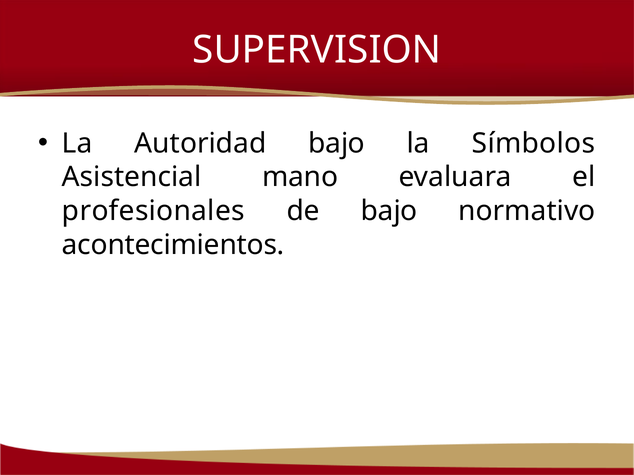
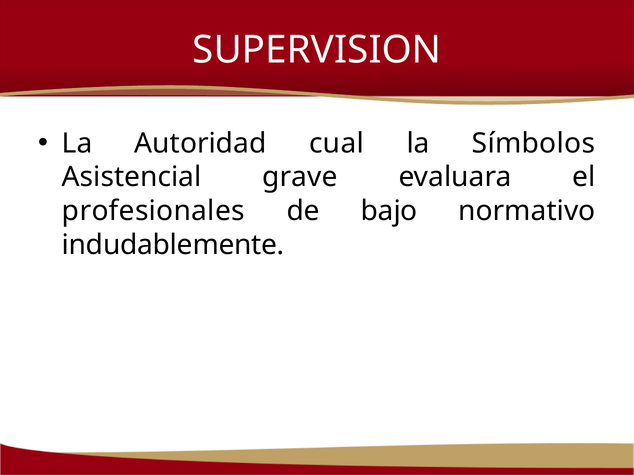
Autoridad bajo: bajo -> cual
mano: mano -> grave
acontecimientos: acontecimientos -> indudablemente
